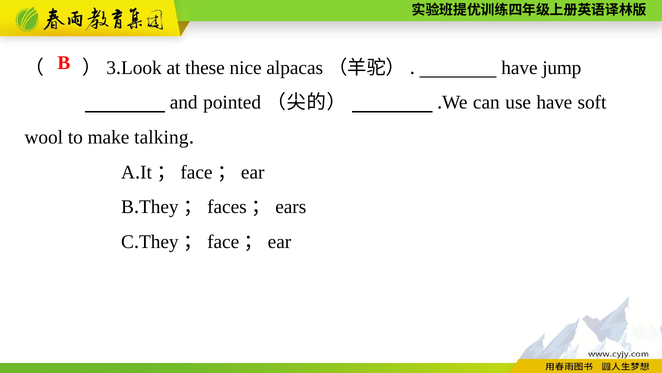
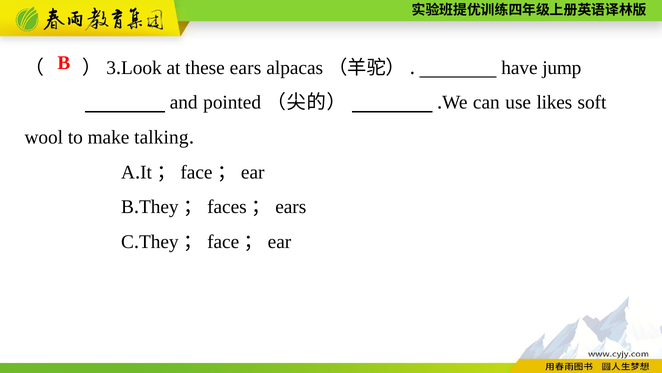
these nice: nice -> ears
use have: have -> likes
